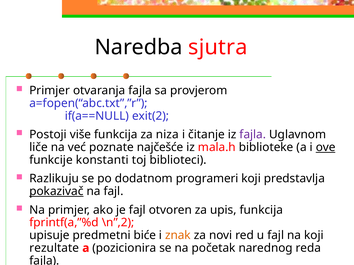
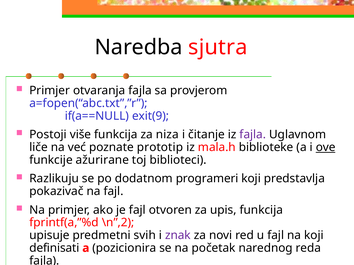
exit(2: exit(2 -> exit(9
najčešće: najčešće -> prototip
konstanti: konstanti -> ažurirane
pokazivač underline: present -> none
biće: biće -> svih
znak colour: orange -> purple
rezultate: rezultate -> definisati
